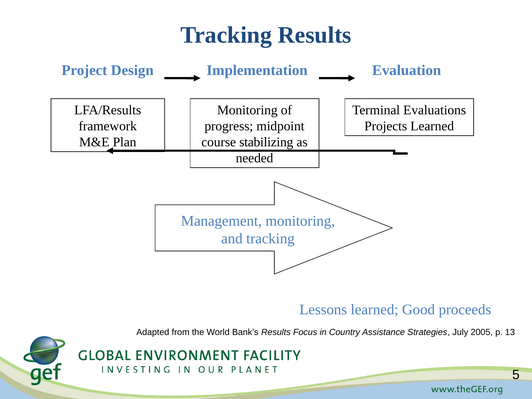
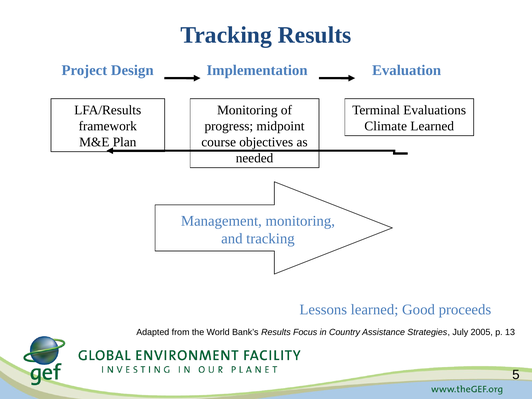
Projects: Projects -> Climate
stabilizing: stabilizing -> objectives
